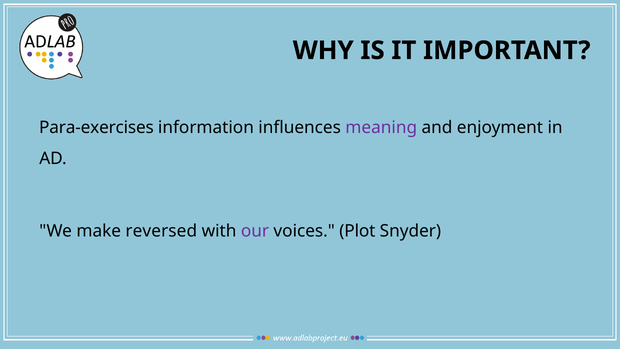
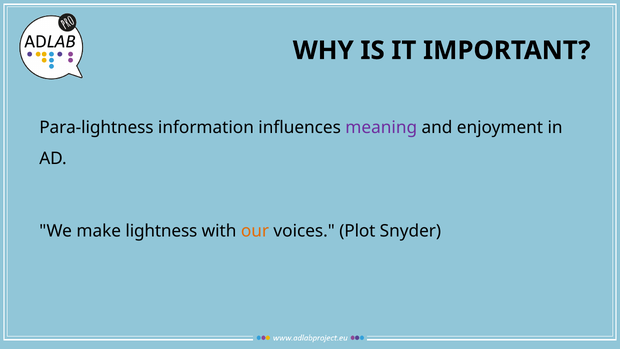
Para-exercises: Para-exercises -> Para-lightness
reversed: reversed -> lightness
our colour: purple -> orange
